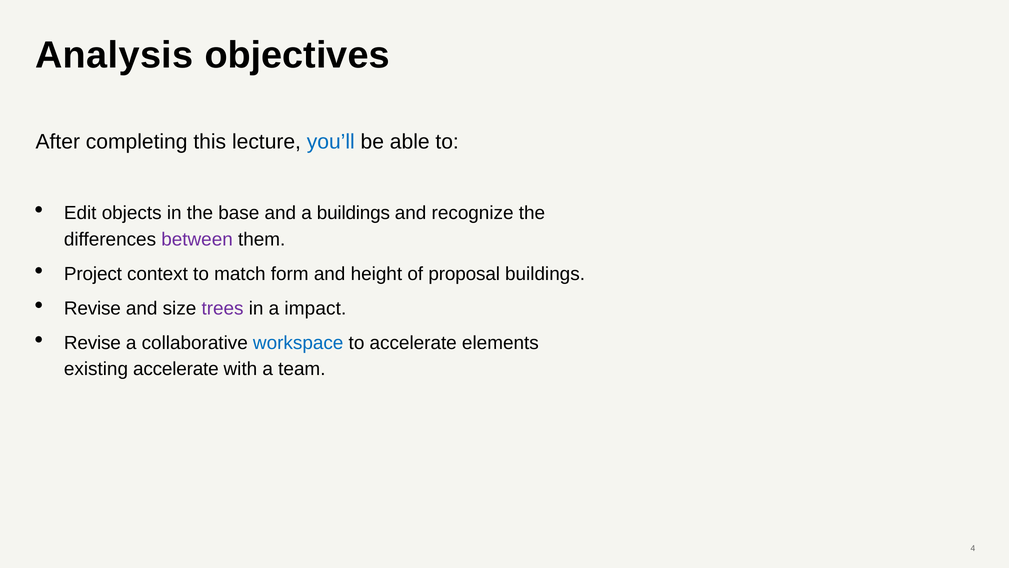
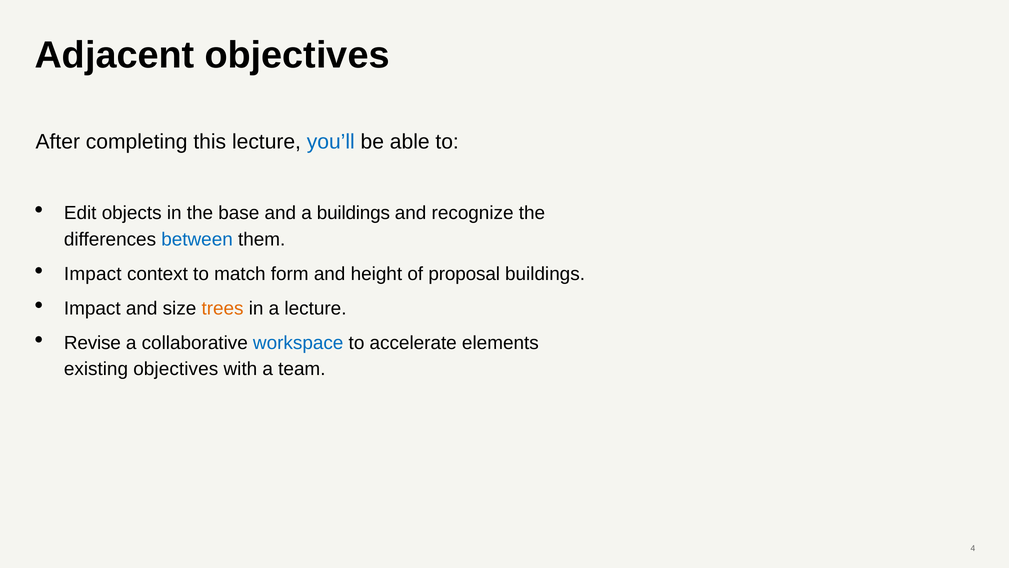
Analysis: Analysis -> Adjacent
between colour: purple -> blue
Project at (93, 274): Project -> Impact
Revise at (92, 308): Revise -> Impact
trees colour: purple -> orange
a impact: impact -> lecture
existing accelerate: accelerate -> objectives
